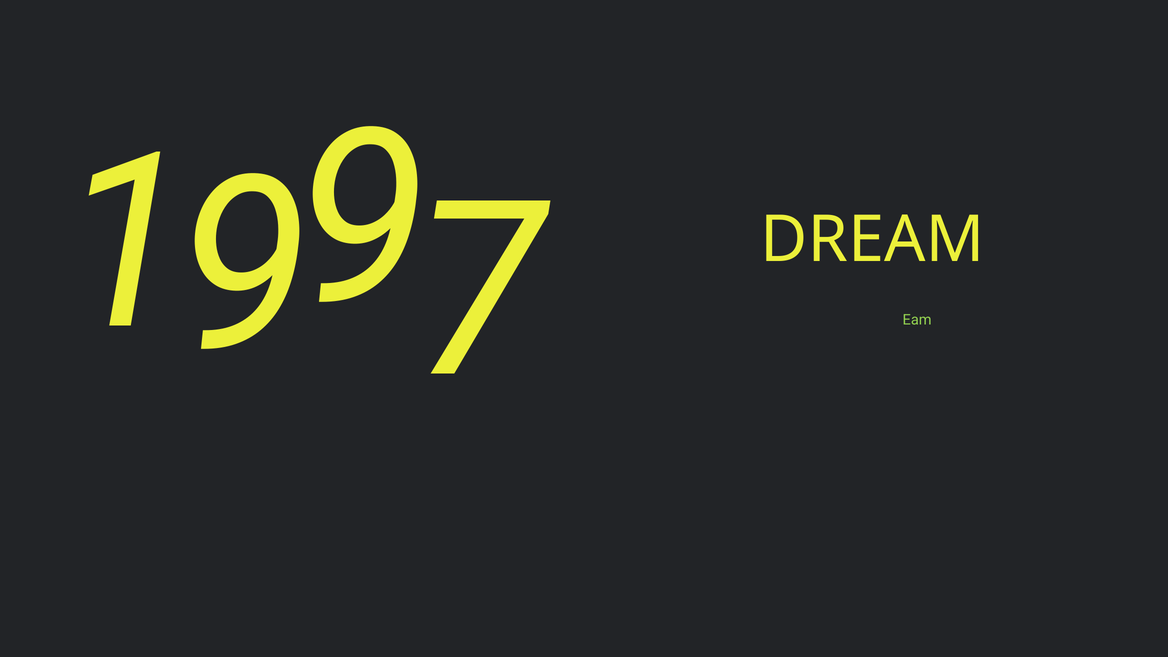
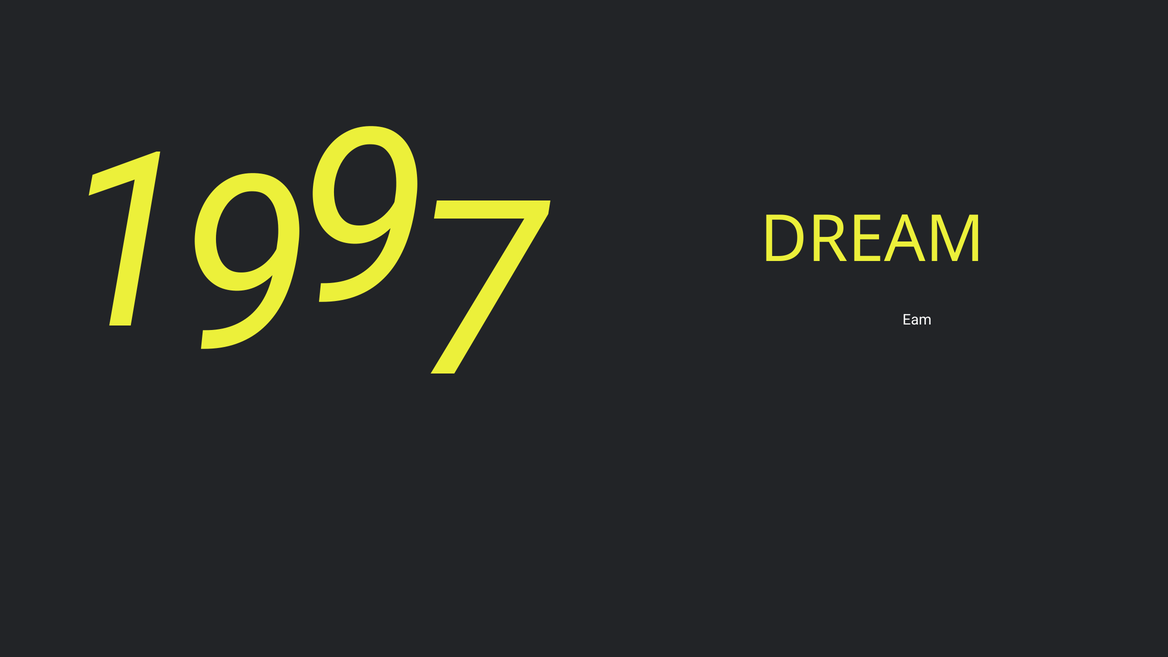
Eam colour: light green -> white
